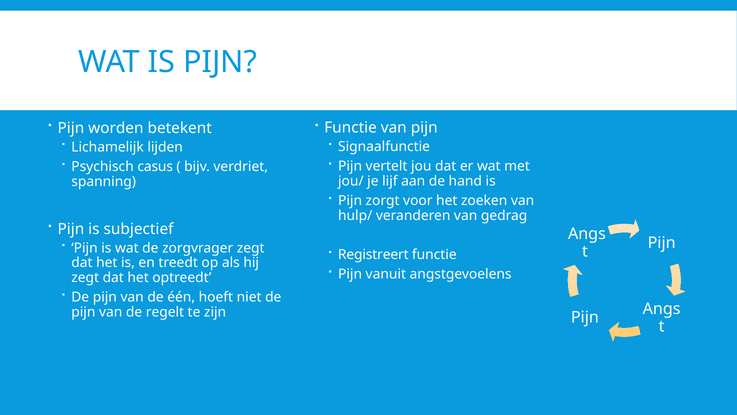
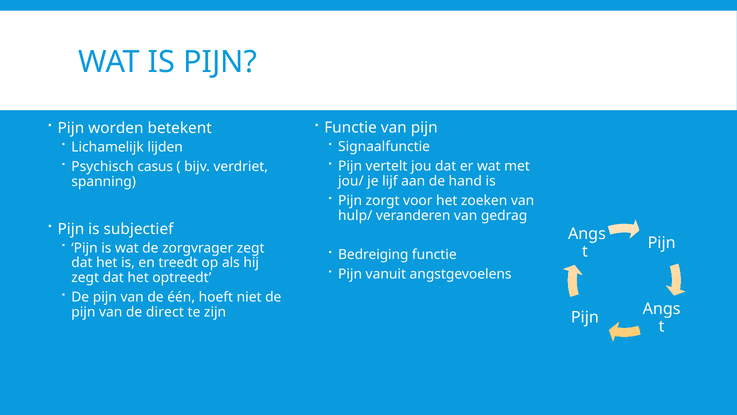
Registreert: Registreert -> Bedreiging
regelt: regelt -> direct
